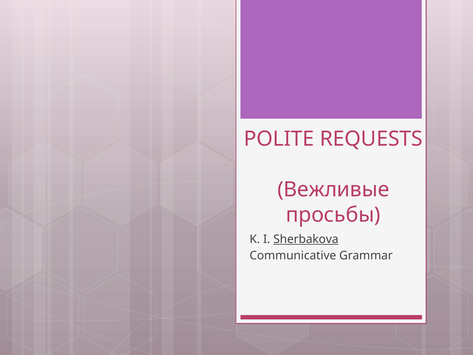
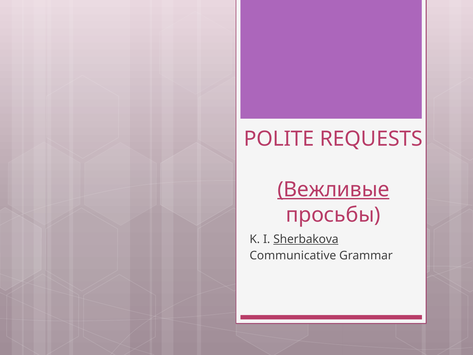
Вежливые underline: none -> present
